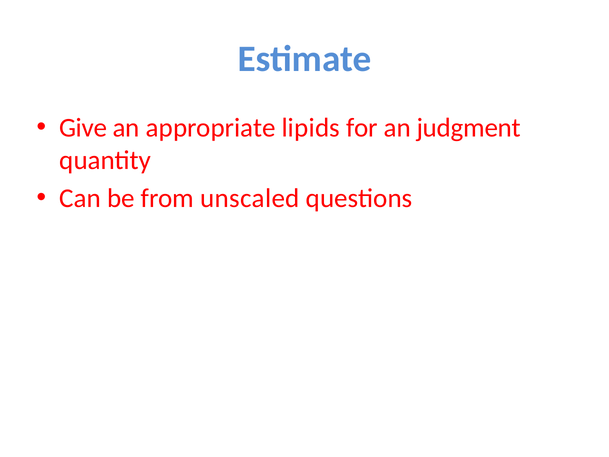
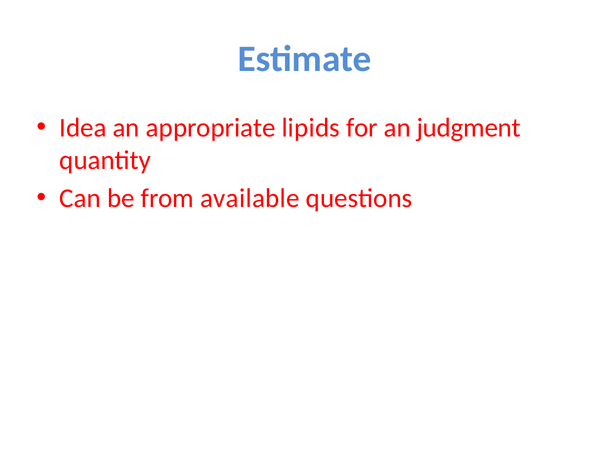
Give: Give -> Idea
unscaled: unscaled -> available
